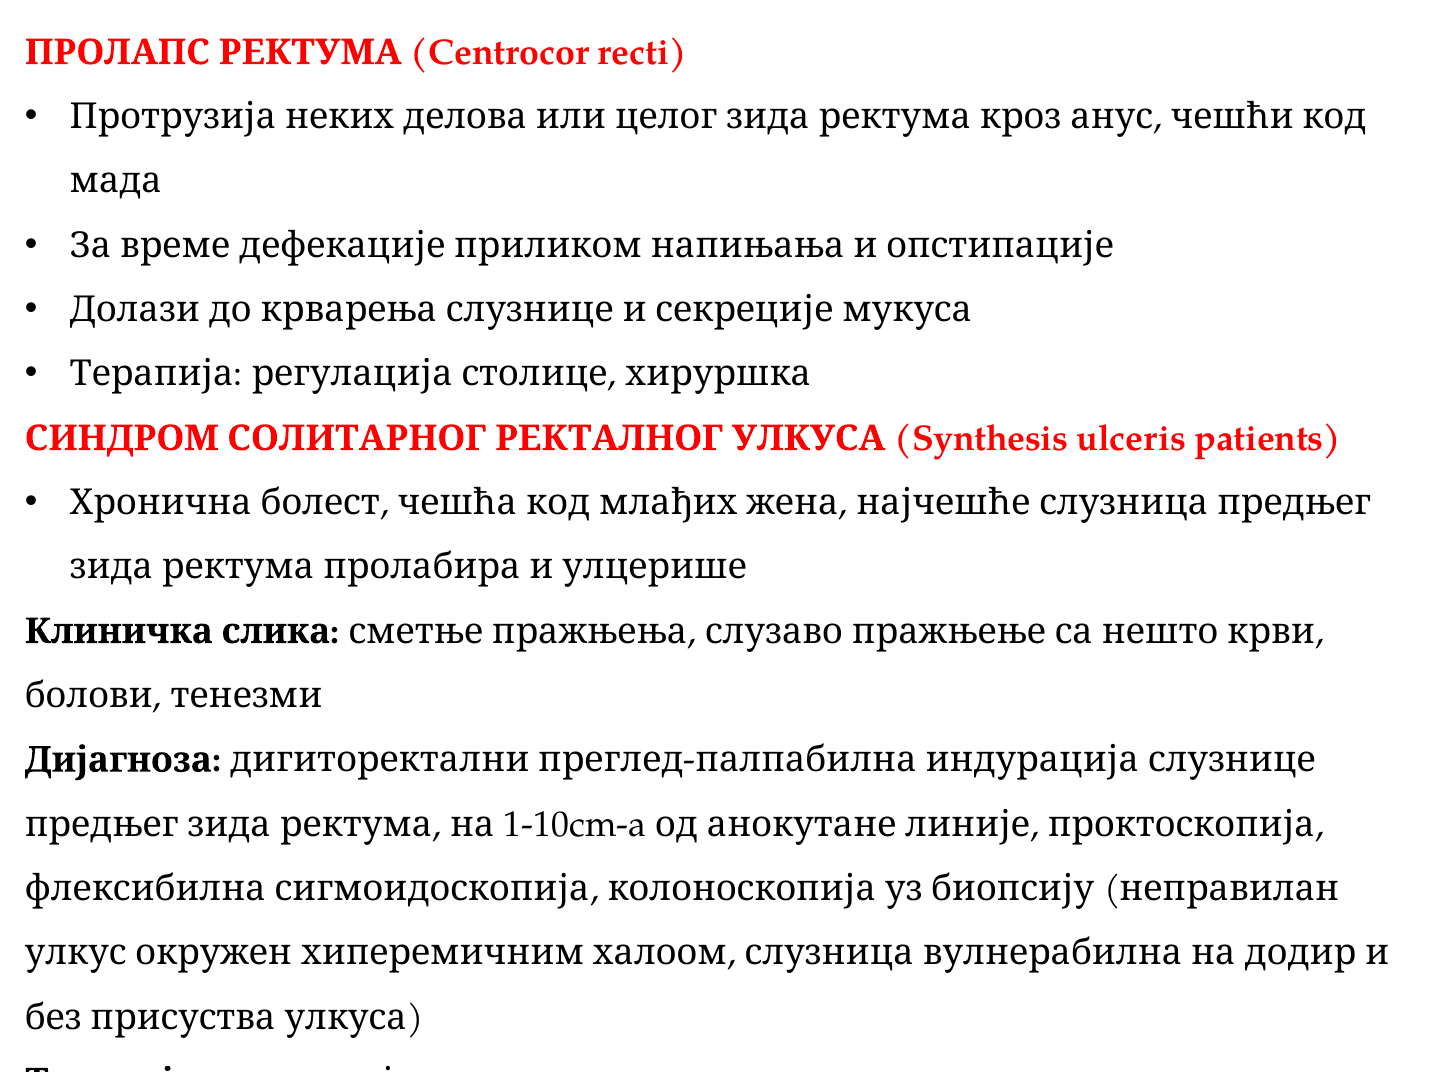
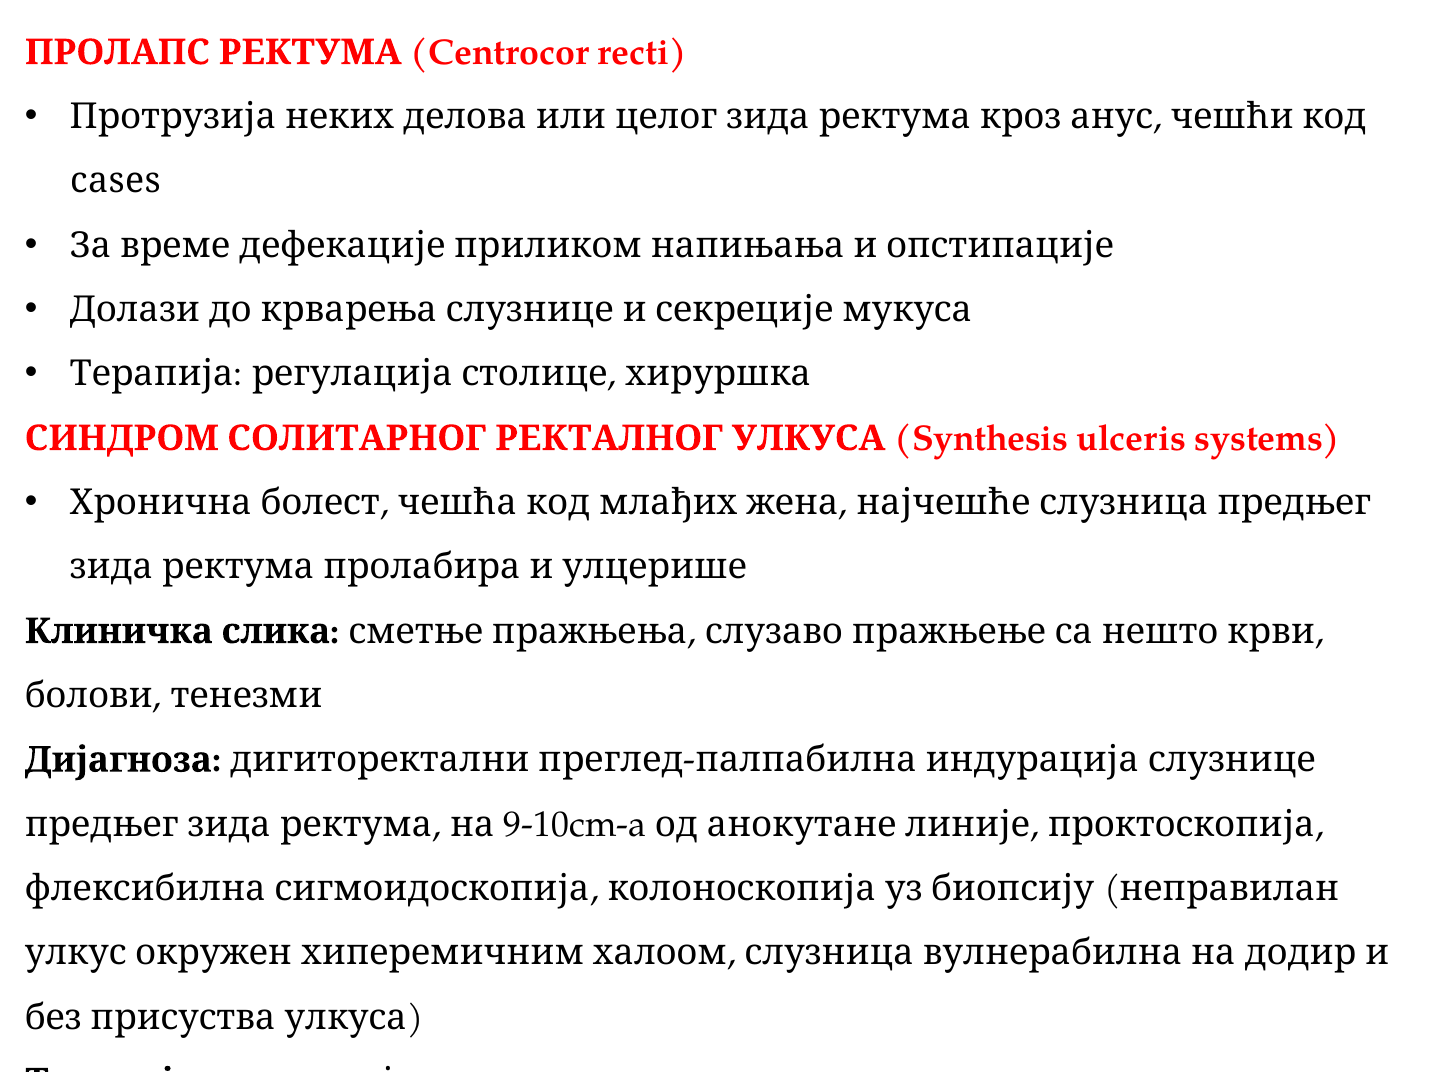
мада: мада -> cases
patients: patients -> systems
1-10cm-a: 1-10cm-a -> 9-10cm-a
